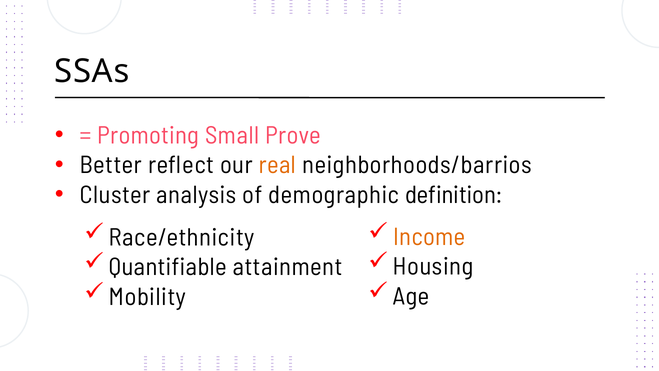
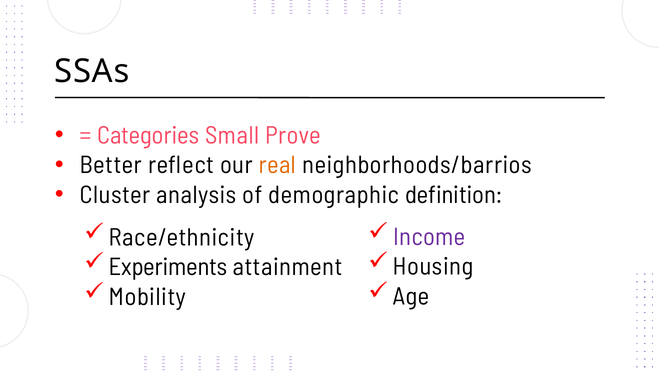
Promoting: Promoting -> Categories
Income colour: orange -> purple
Quantifiable: Quantifiable -> Experiments
